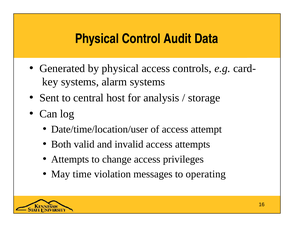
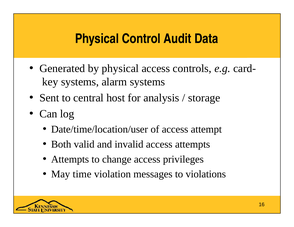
operating: operating -> violations
